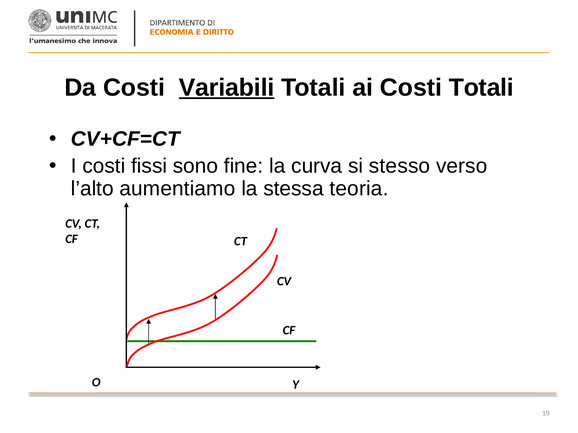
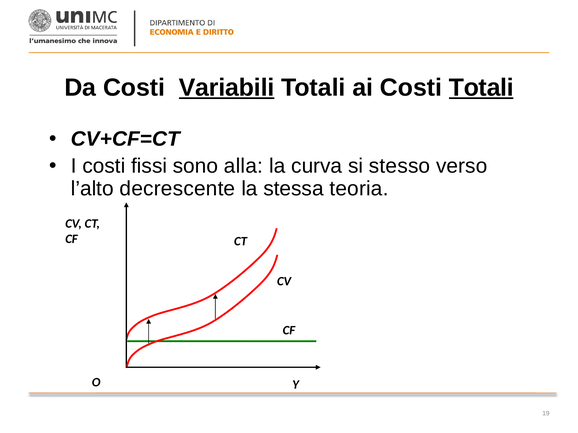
Totali at (481, 88) underline: none -> present
fine: fine -> alla
aumentiamo: aumentiamo -> decrescente
